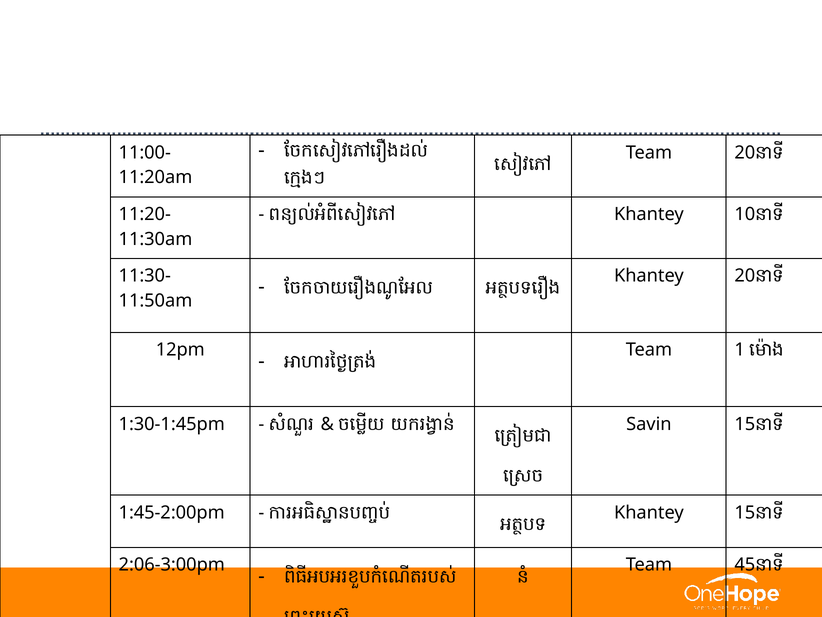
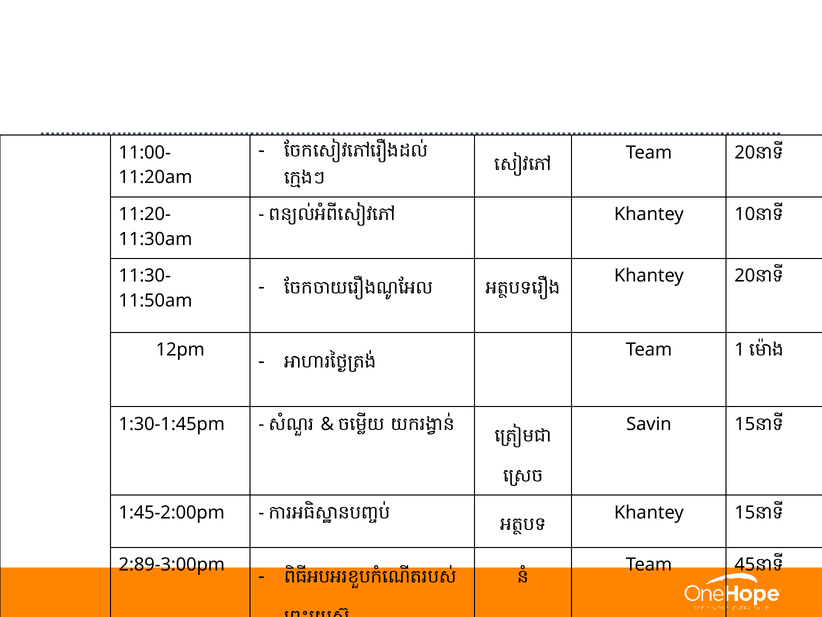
2:06-3:00pm: 2:06-3:00pm -> 2:89-3:00pm
